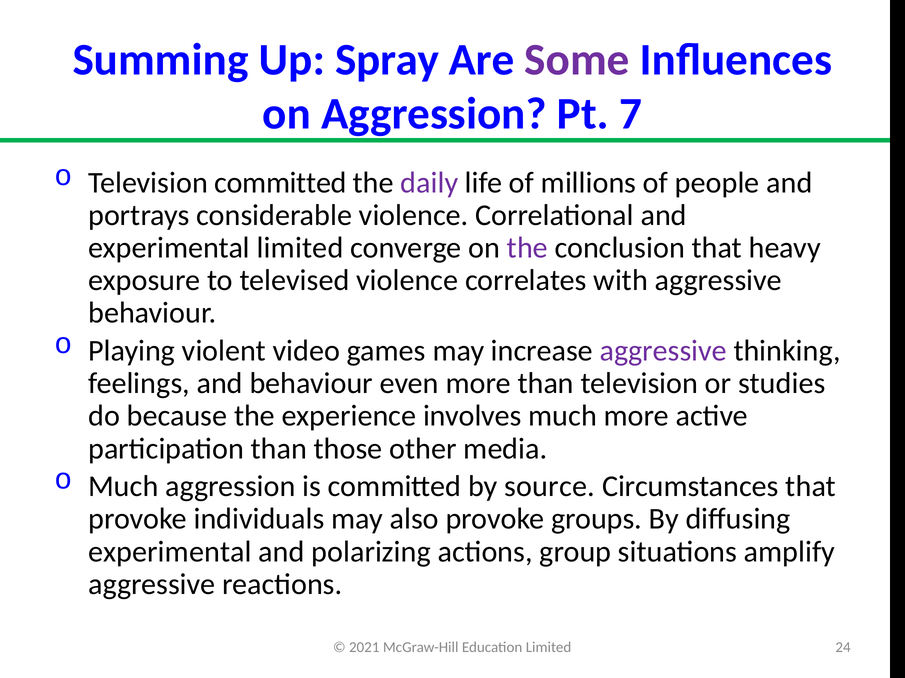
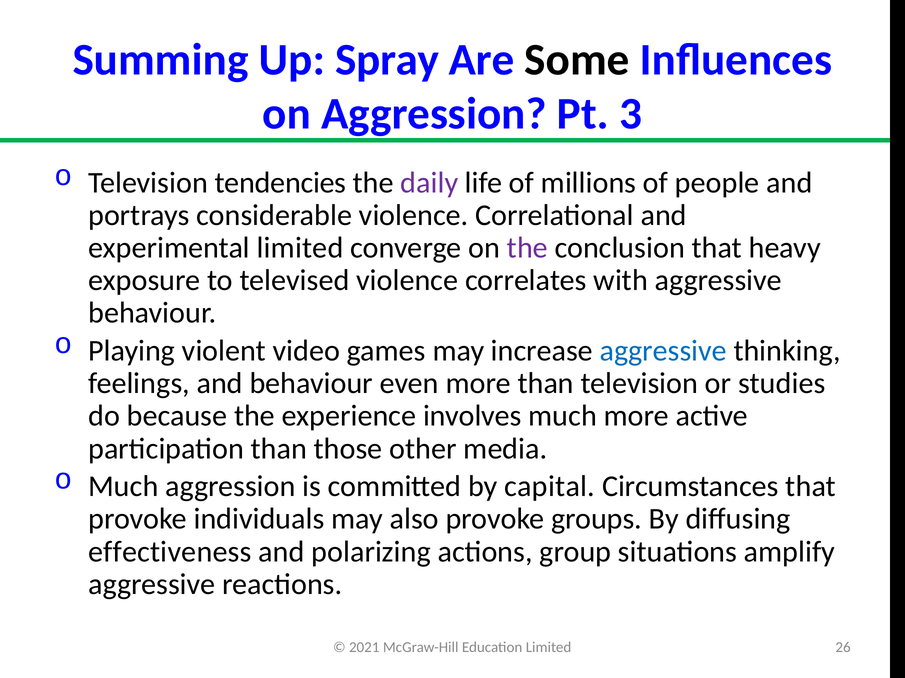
Some colour: purple -> black
7: 7 -> 3
Television committed: committed -> tendencies
aggressive at (663, 351) colour: purple -> blue
source: source -> capital
experimental at (170, 552): experimental -> effectiveness
24: 24 -> 26
